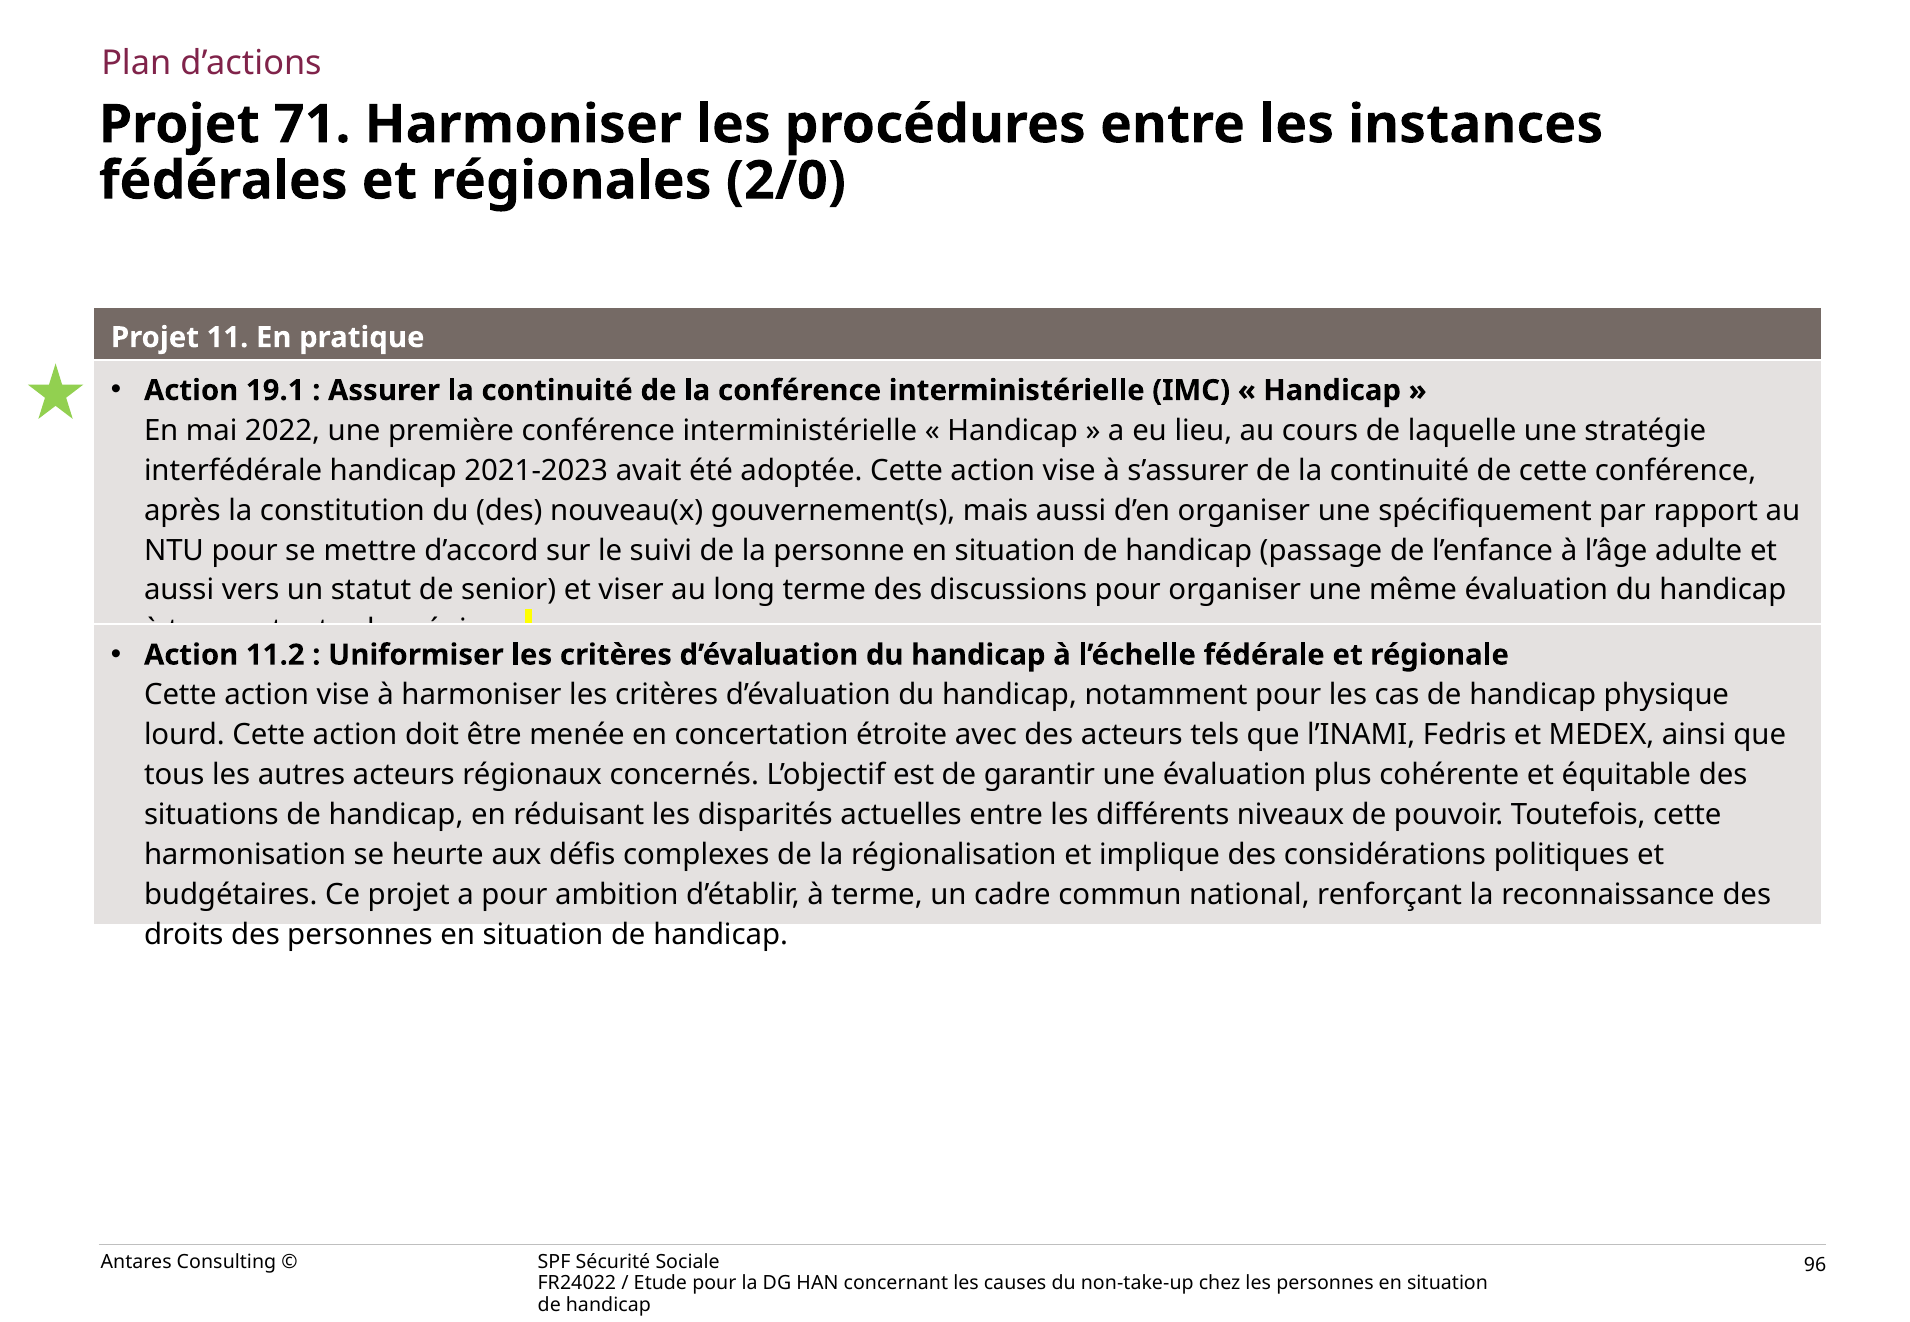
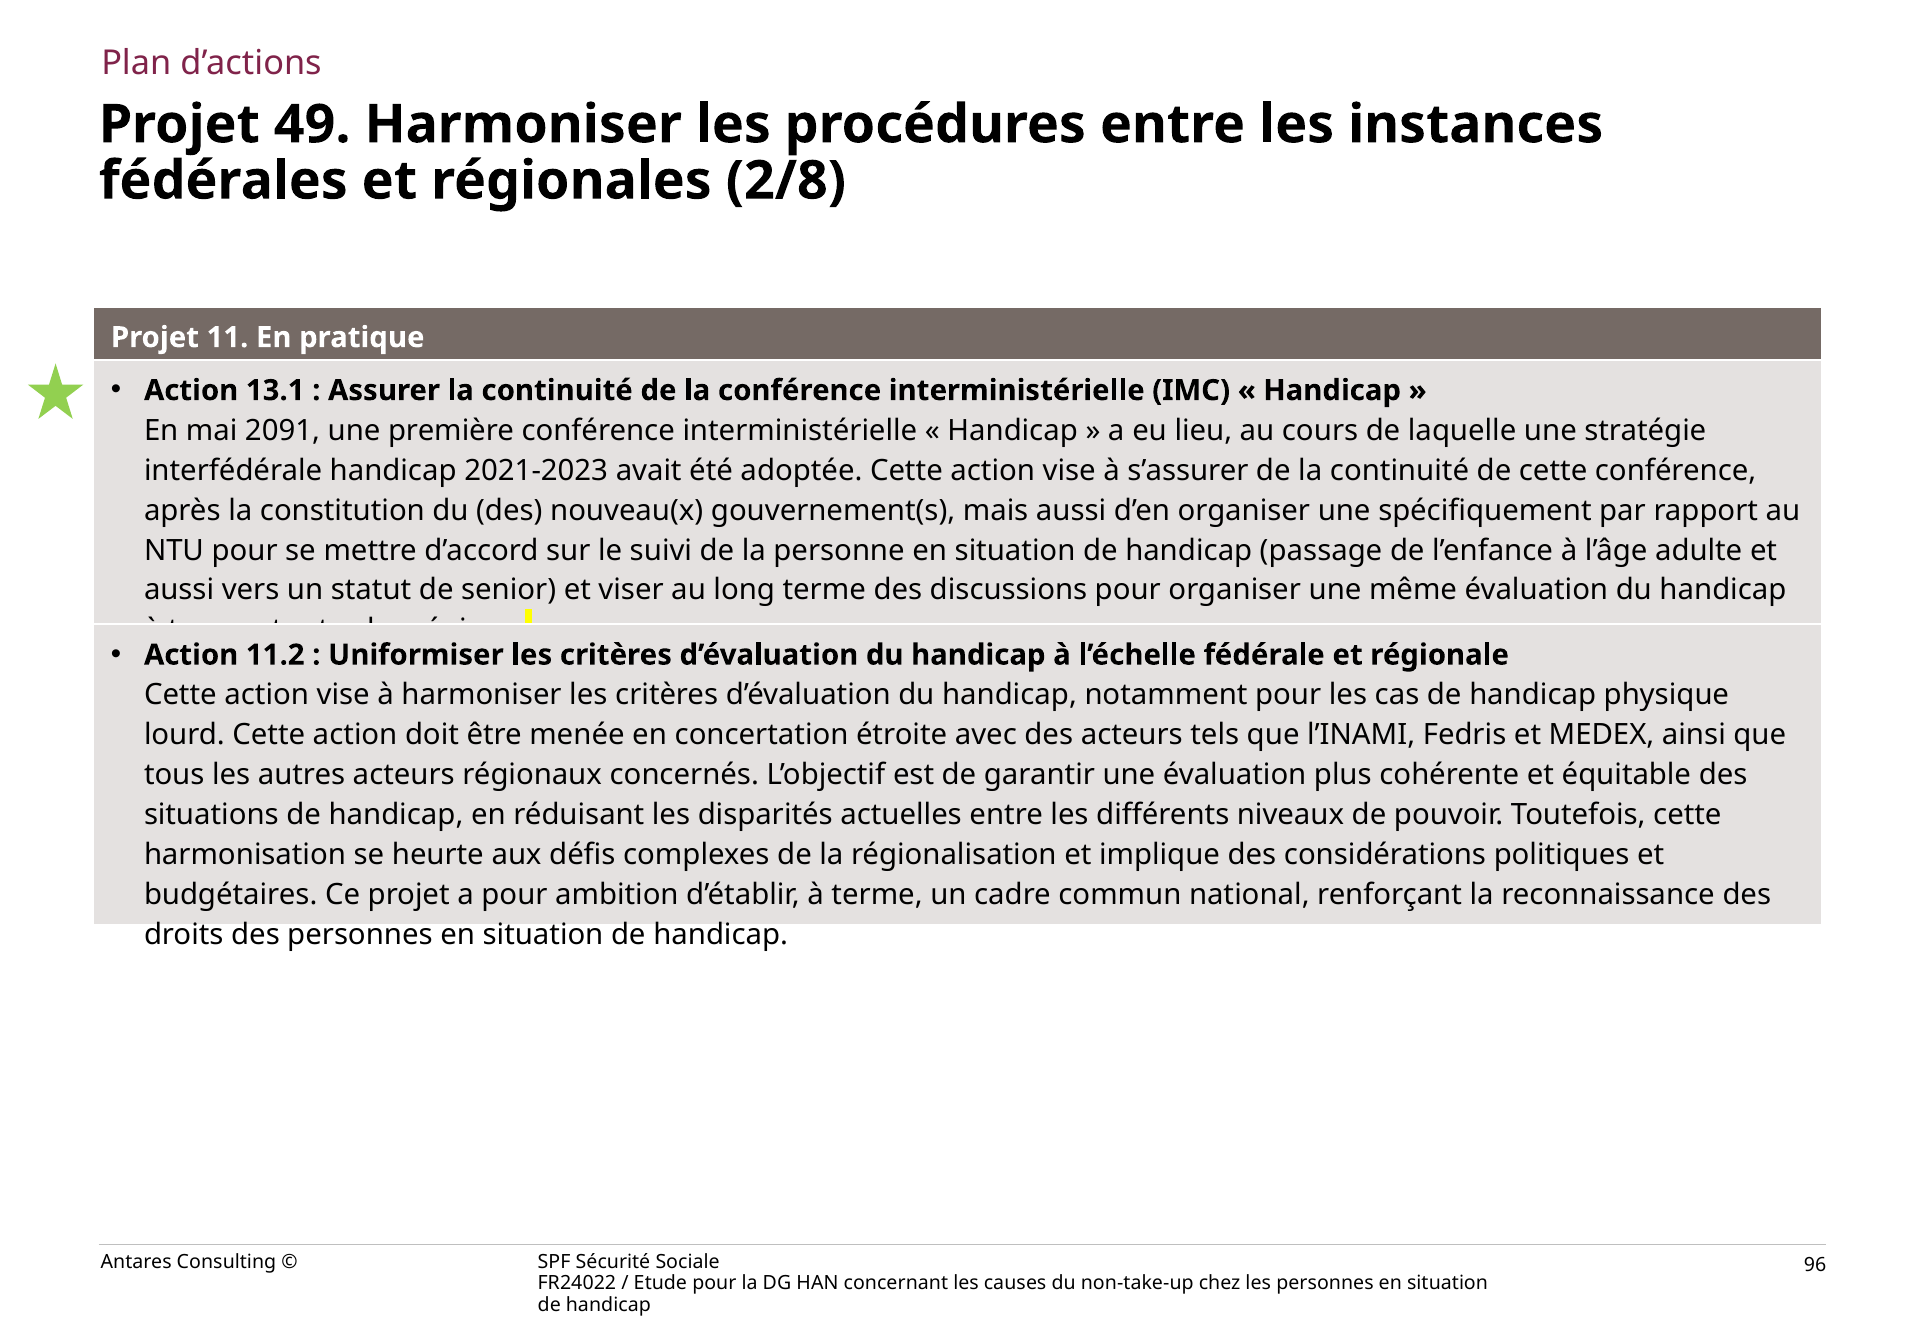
71: 71 -> 49
2/0: 2/0 -> 2/8
19.1: 19.1 -> 13.1
2022: 2022 -> 2091
